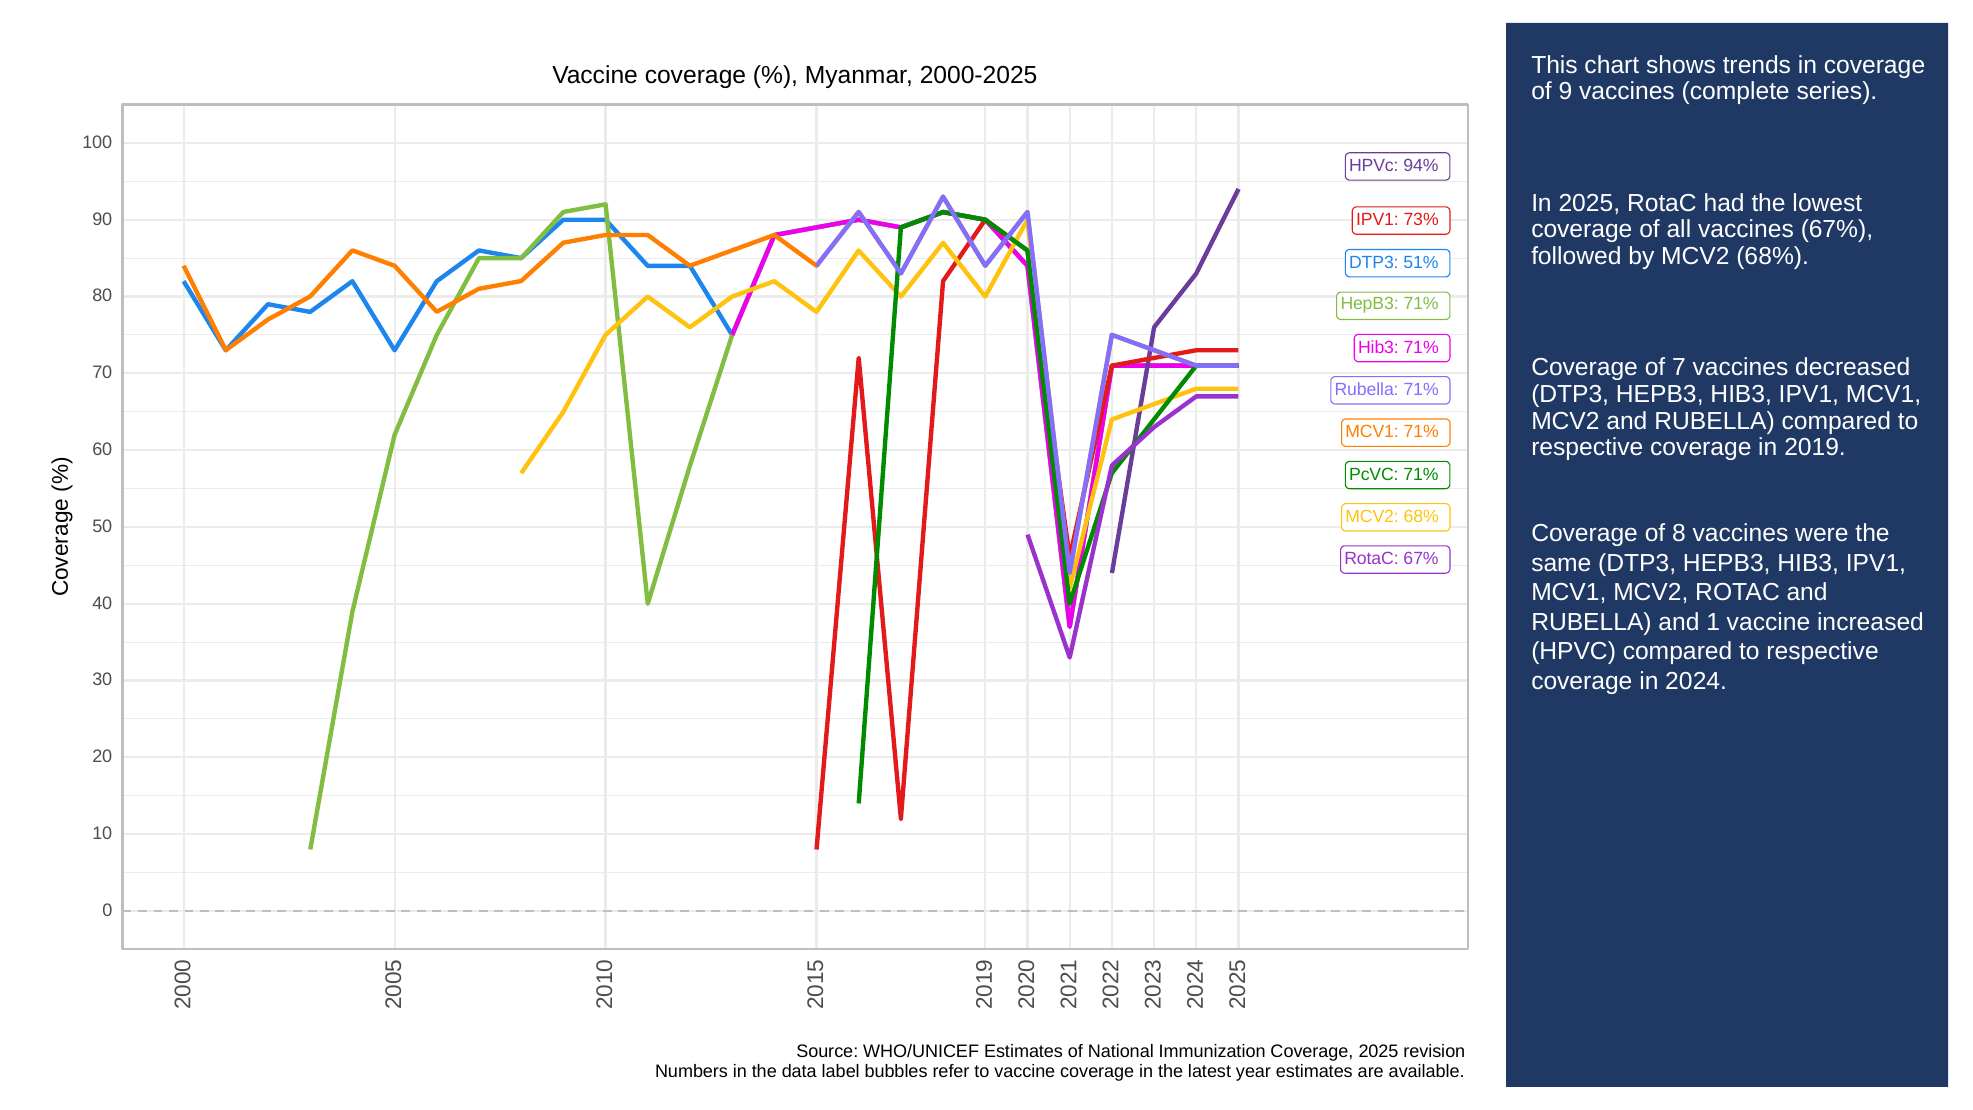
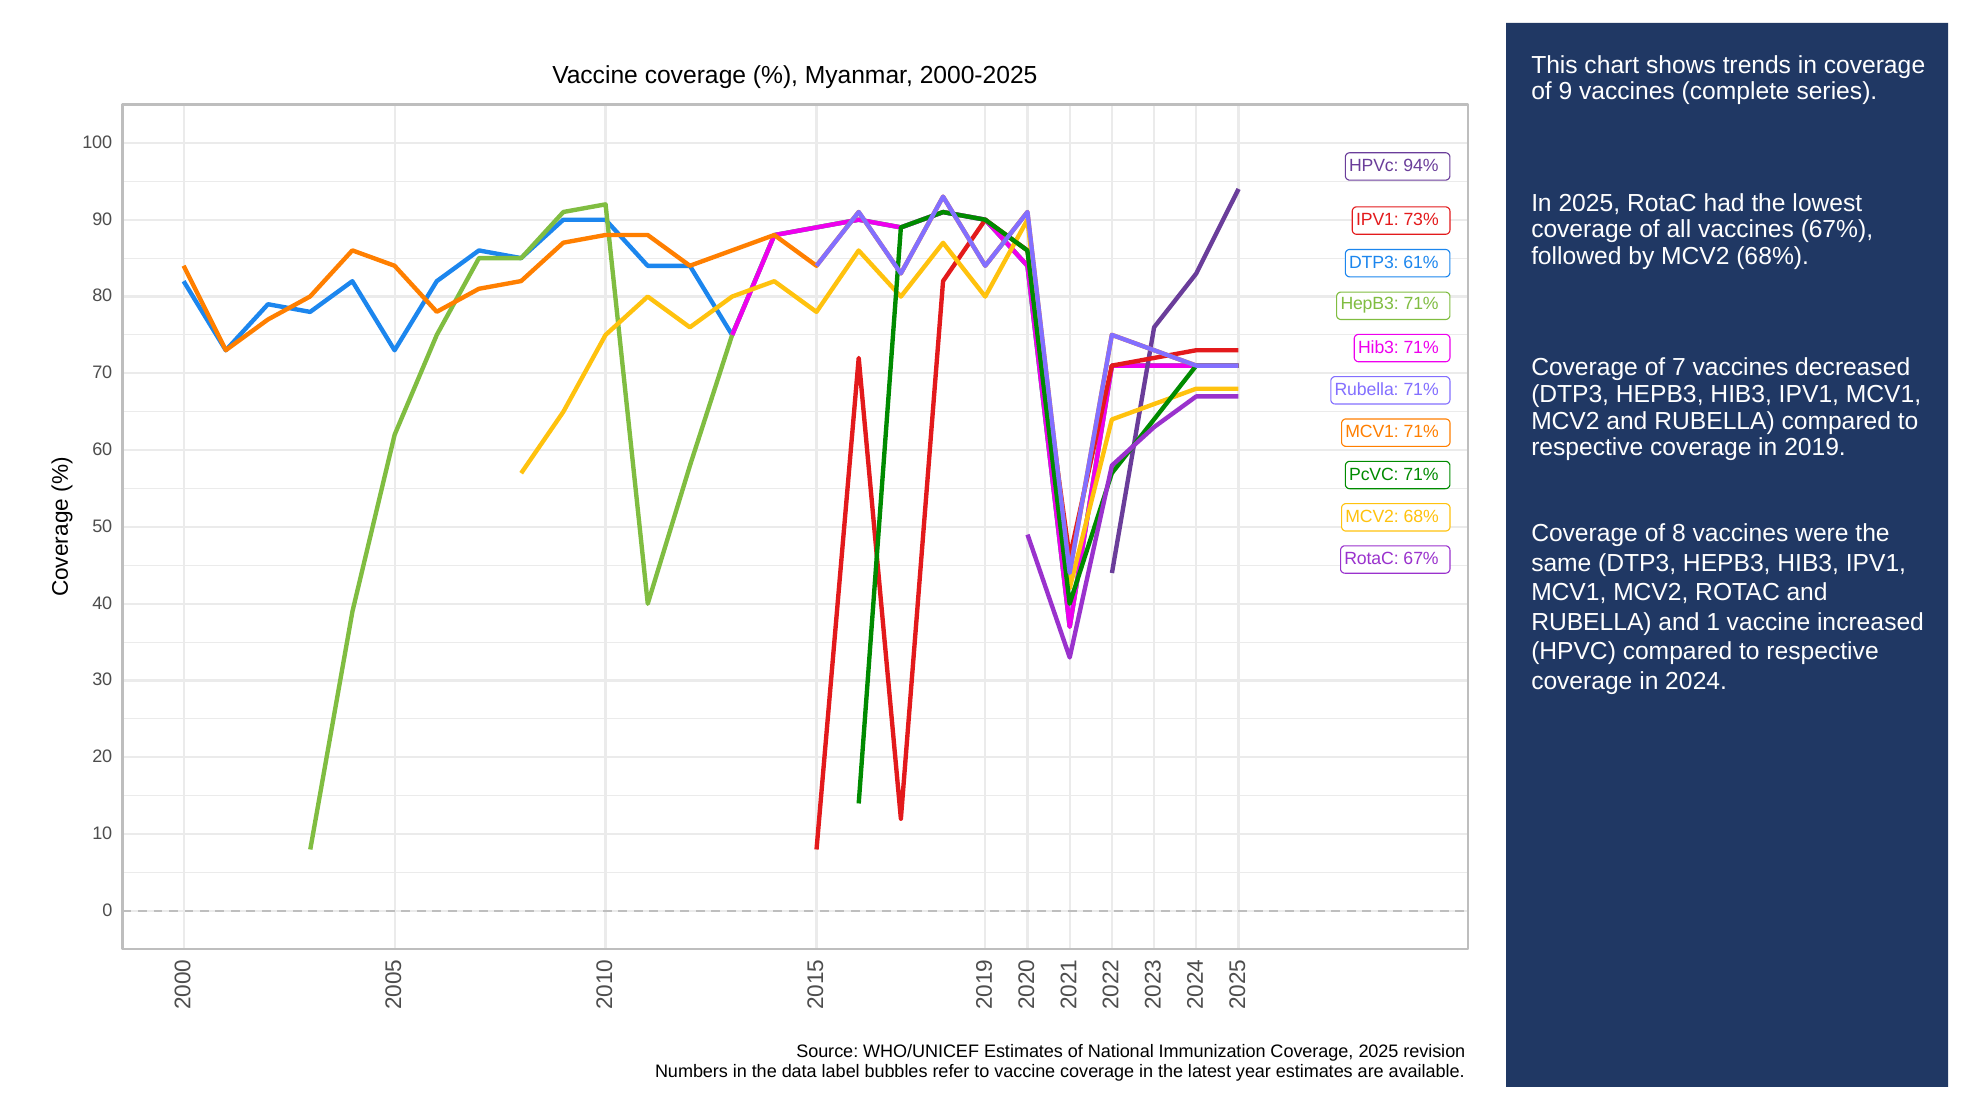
51%: 51% -> 61%
